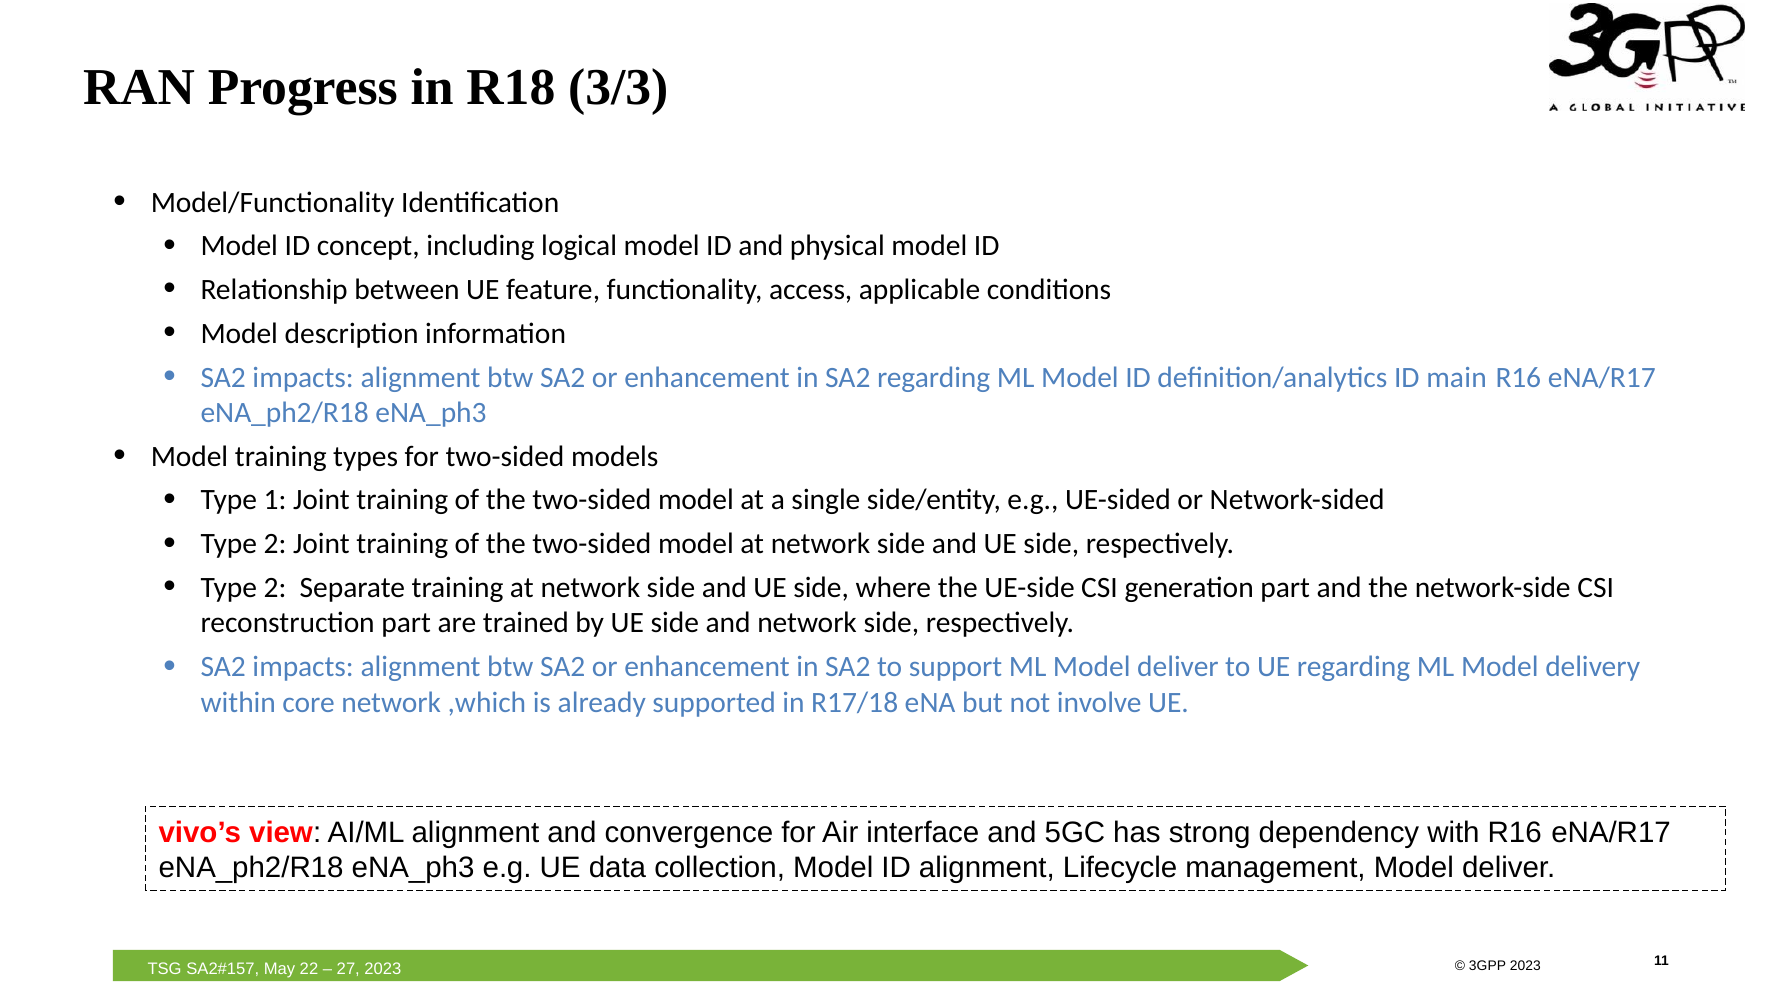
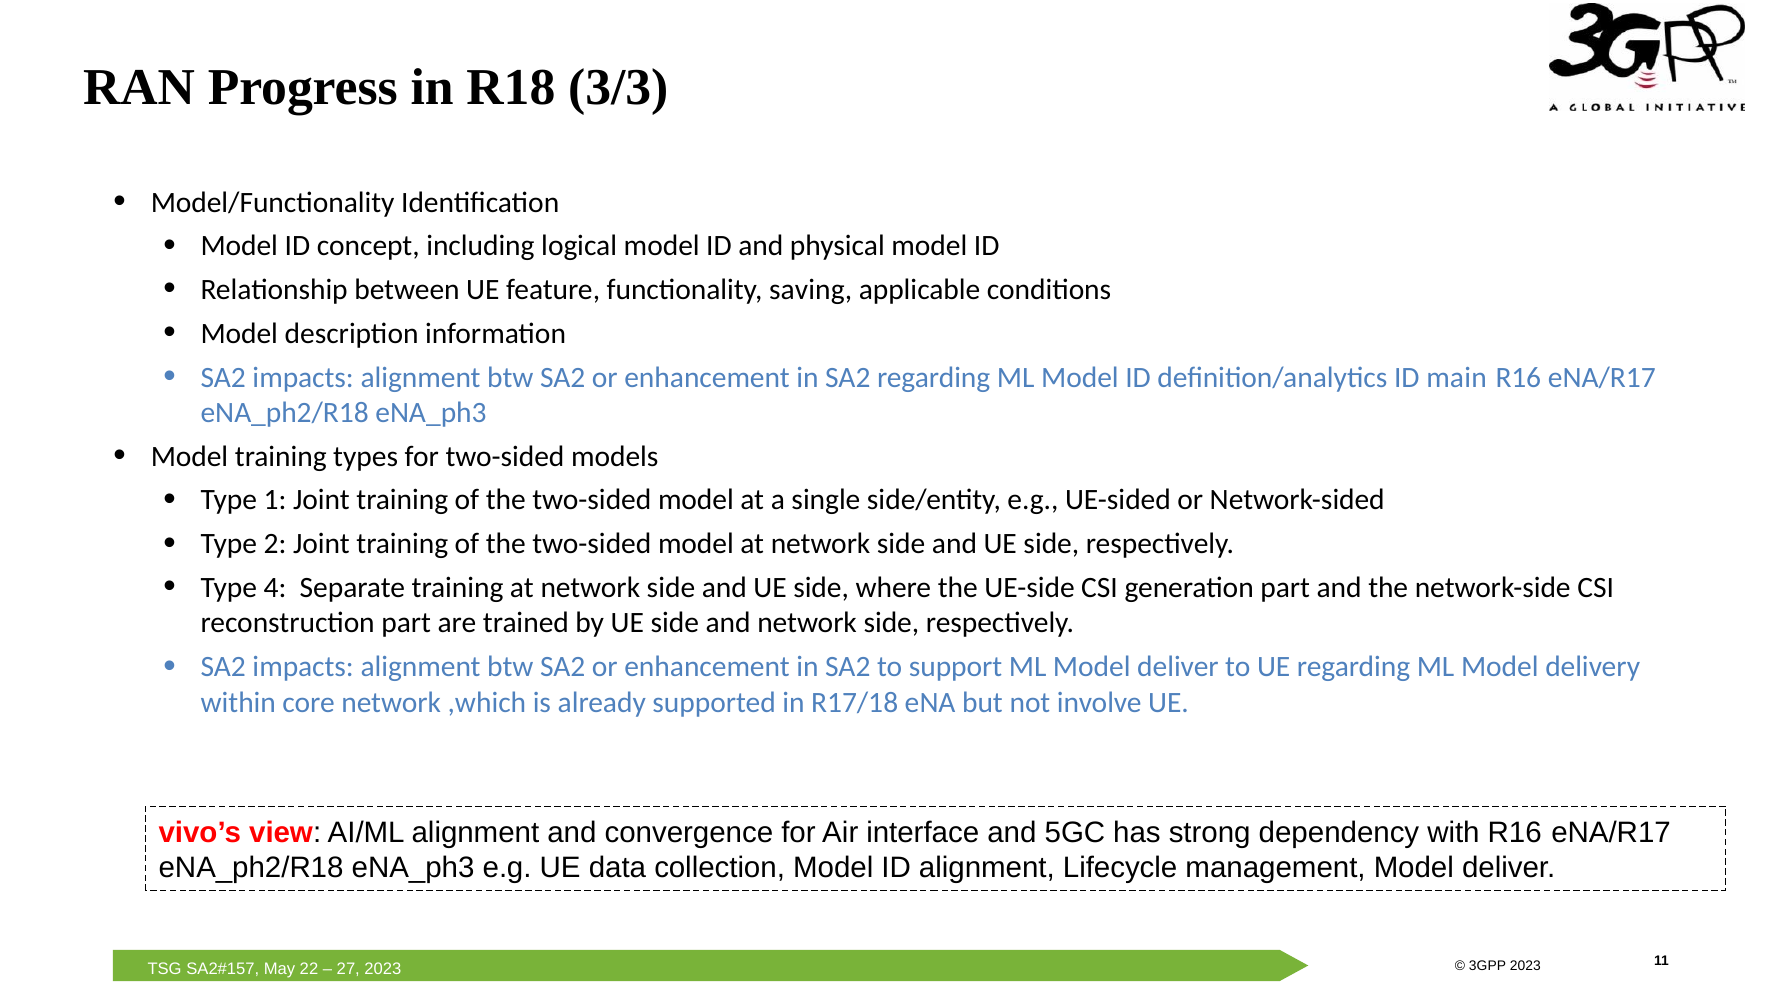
access: access -> saving
2 at (275, 588): 2 -> 4
